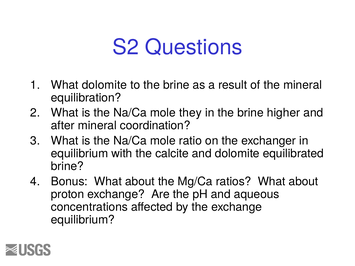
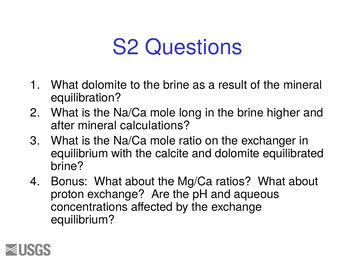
they: they -> long
coordination: coordination -> calculations
